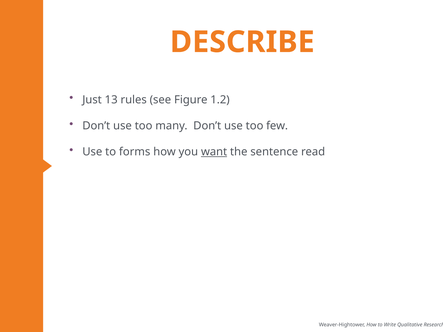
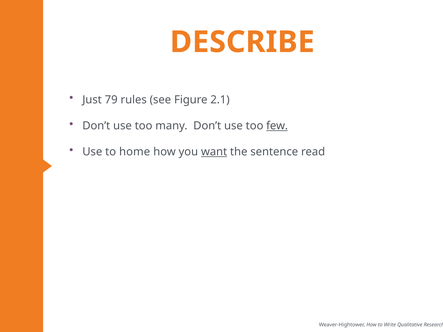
13: 13 -> 79
1.2: 1.2 -> 2.1
few underline: none -> present
forms: forms -> home
